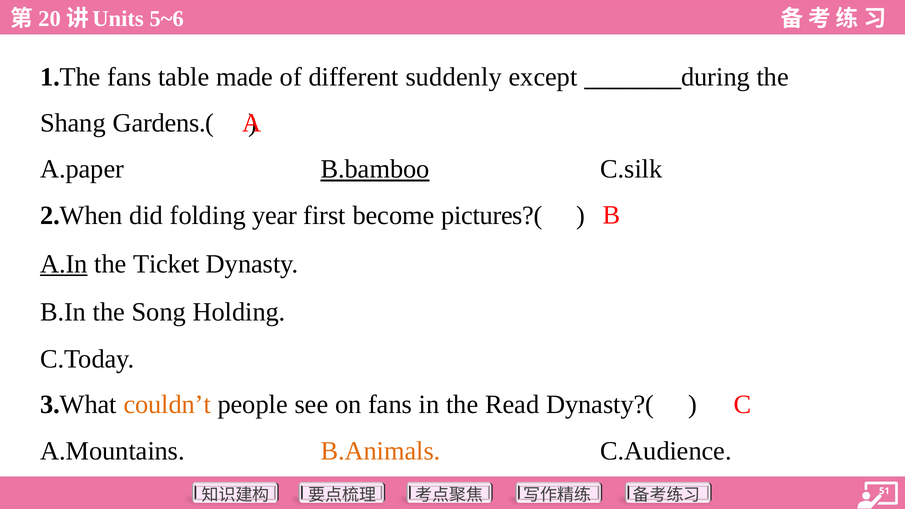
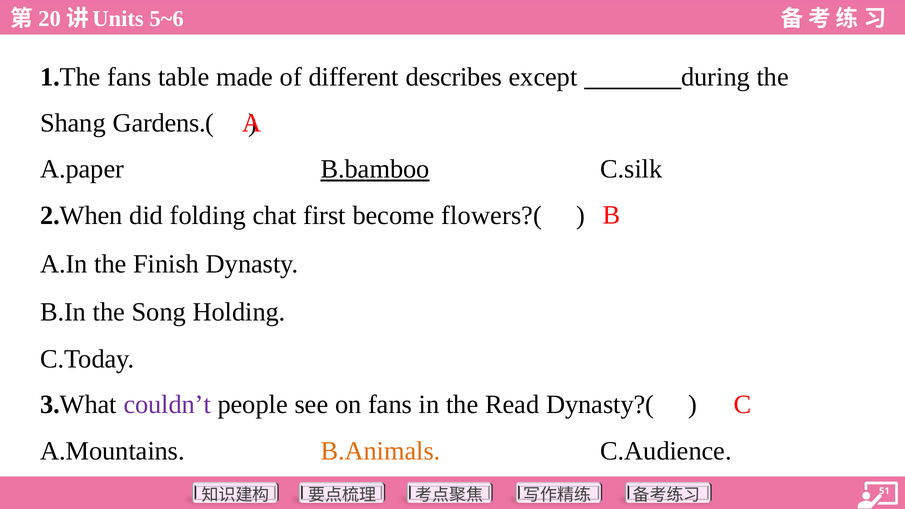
suddenly: suddenly -> describes
year: year -> chat
pictures?(: pictures?( -> flowers?(
A.In underline: present -> none
Ticket: Ticket -> Finish
couldn’t colour: orange -> purple
